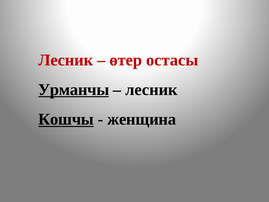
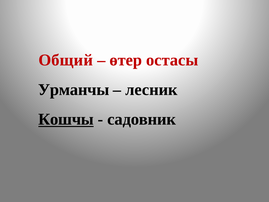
Лесник at (66, 60): Лесник -> Общий
Урманчы underline: present -> none
женщина: женщина -> садовник
